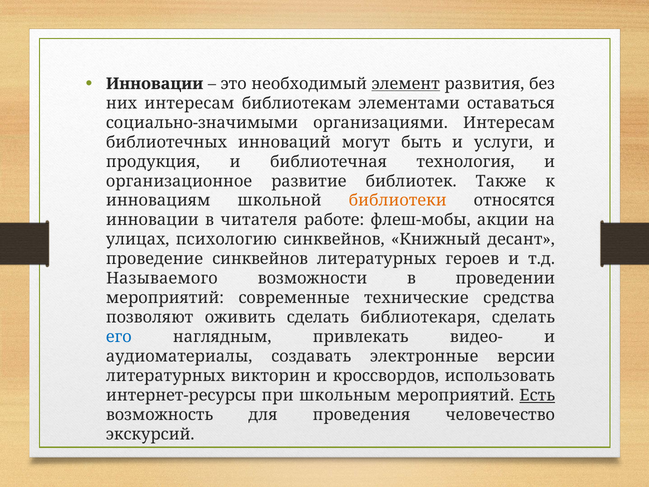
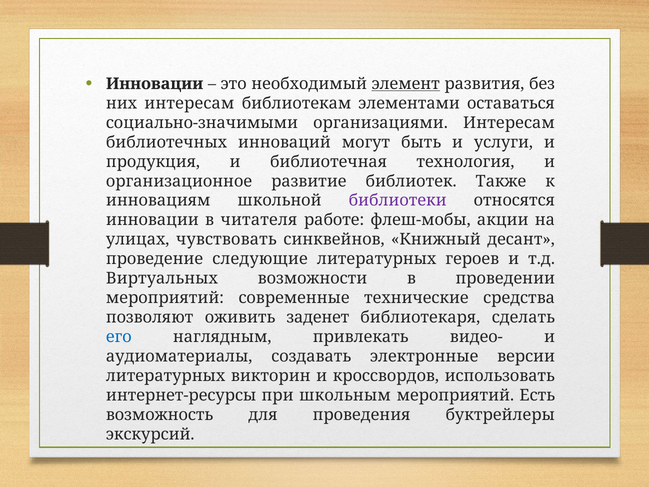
библиотеки colour: orange -> purple
психологию: психологию -> чувствовать
проведение синквейнов: синквейнов -> следующие
Называемого: Называемого -> Виртуальных
оживить сделать: сделать -> заденет
Есть underline: present -> none
человечество: человечество -> буктрейлеры
